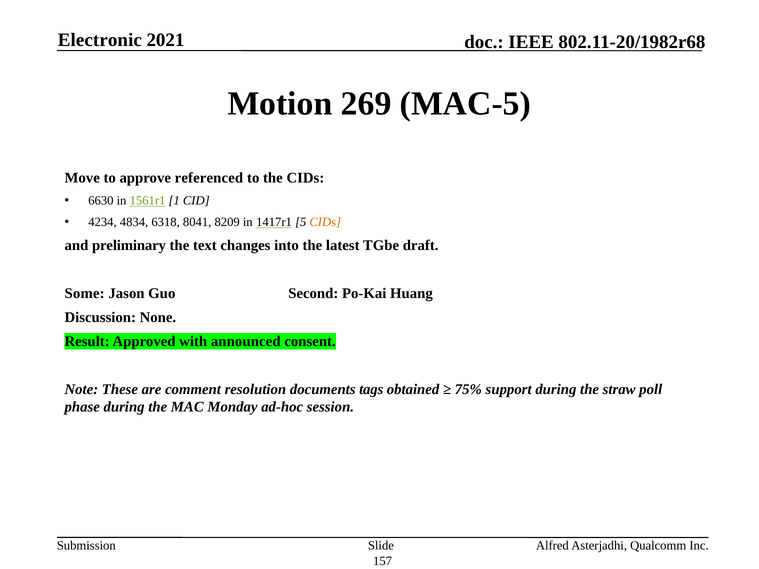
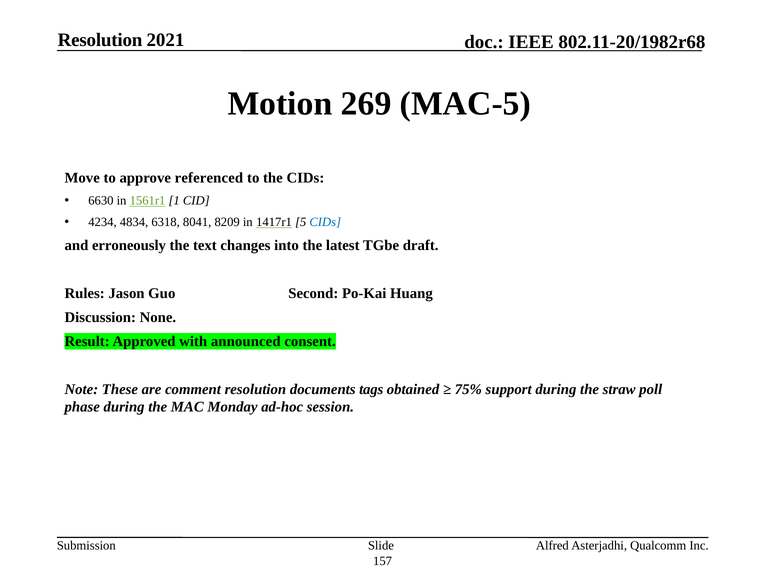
Electronic at (100, 40): Electronic -> Resolution
CIDs at (325, 222) colour: orange -> blue
preliminary: preliminary -> erroneously
Some: Some -> Rules
